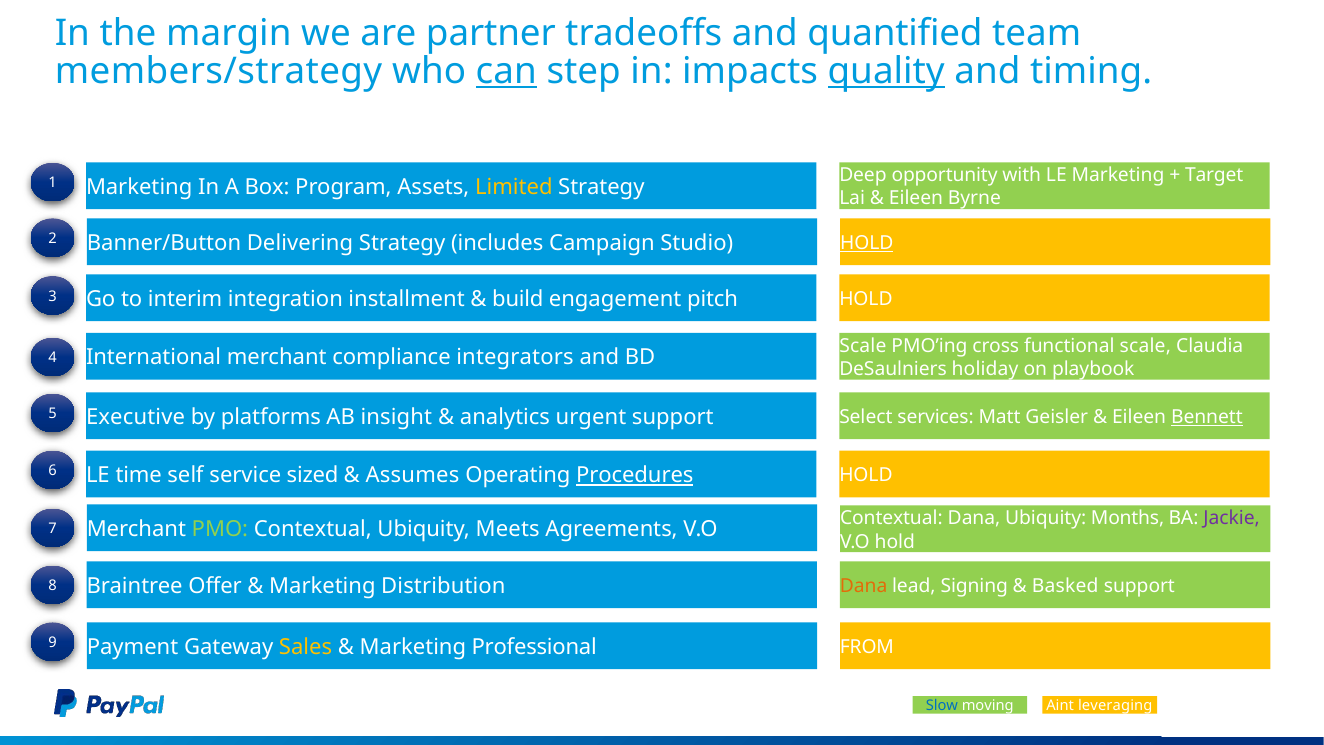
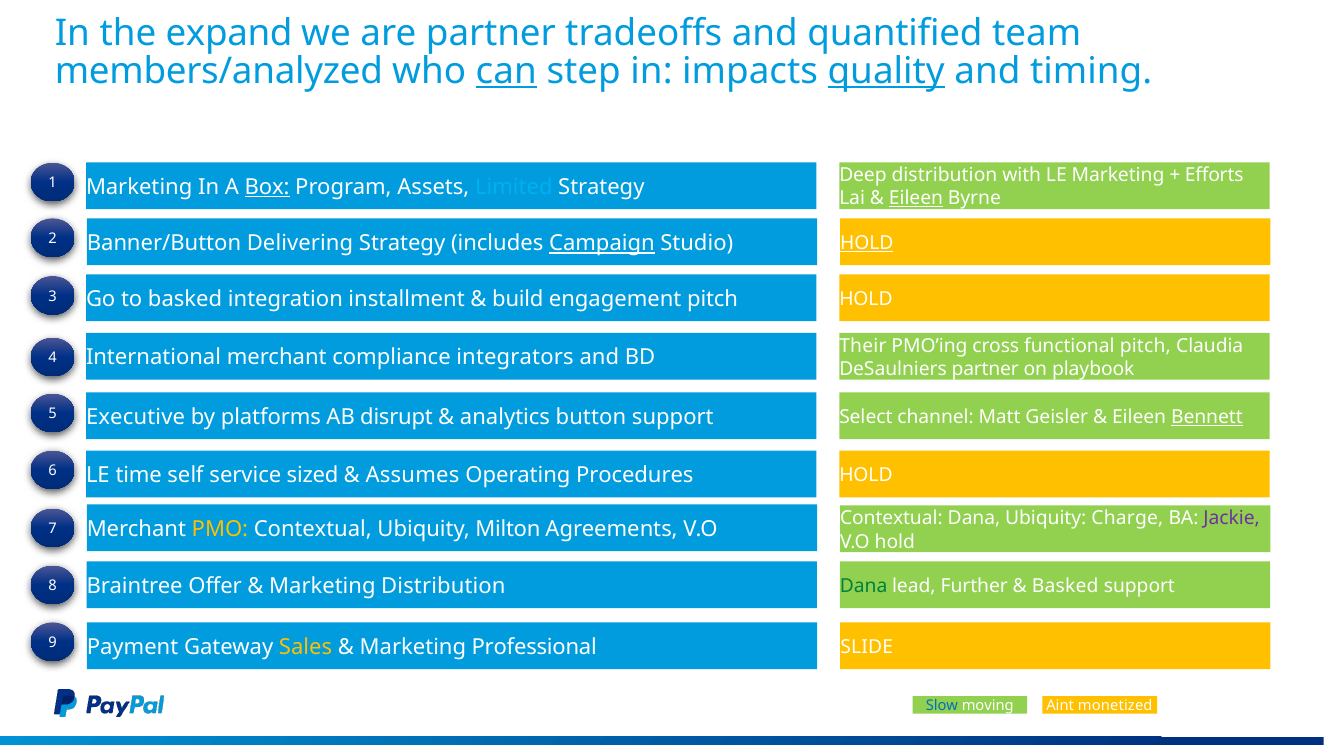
margin: margin -> expand
members/strategy: members/strategy -> members/analyzed
Deep opportunity: opportunity -> distribution
Target: Target -> Efforts
Box underline: none -> present
Limited colour: yellow -> light blue
Eileen at (916, 199) underline: none -> present
Campaign underline: none -> present
to interim: interim -> basked
Scale at (863, 346): Scale -> Their
functional scale: scale -> pitch
DeSaulniers holiday: holiday -> partner
insight: insight -> disrupt
urgent: urgent -> button
services: services -> channel
Procedures underline: present -> none
Months: Months -> Charge
PMO colour: light green -> yellow
Meets: Meets -> Milton
Dana at (864, 586) colour: orange -> green
Signing: Signing -> Further
FROM: FROM -> SLIDE
leveraging: leveraging -> monetized
